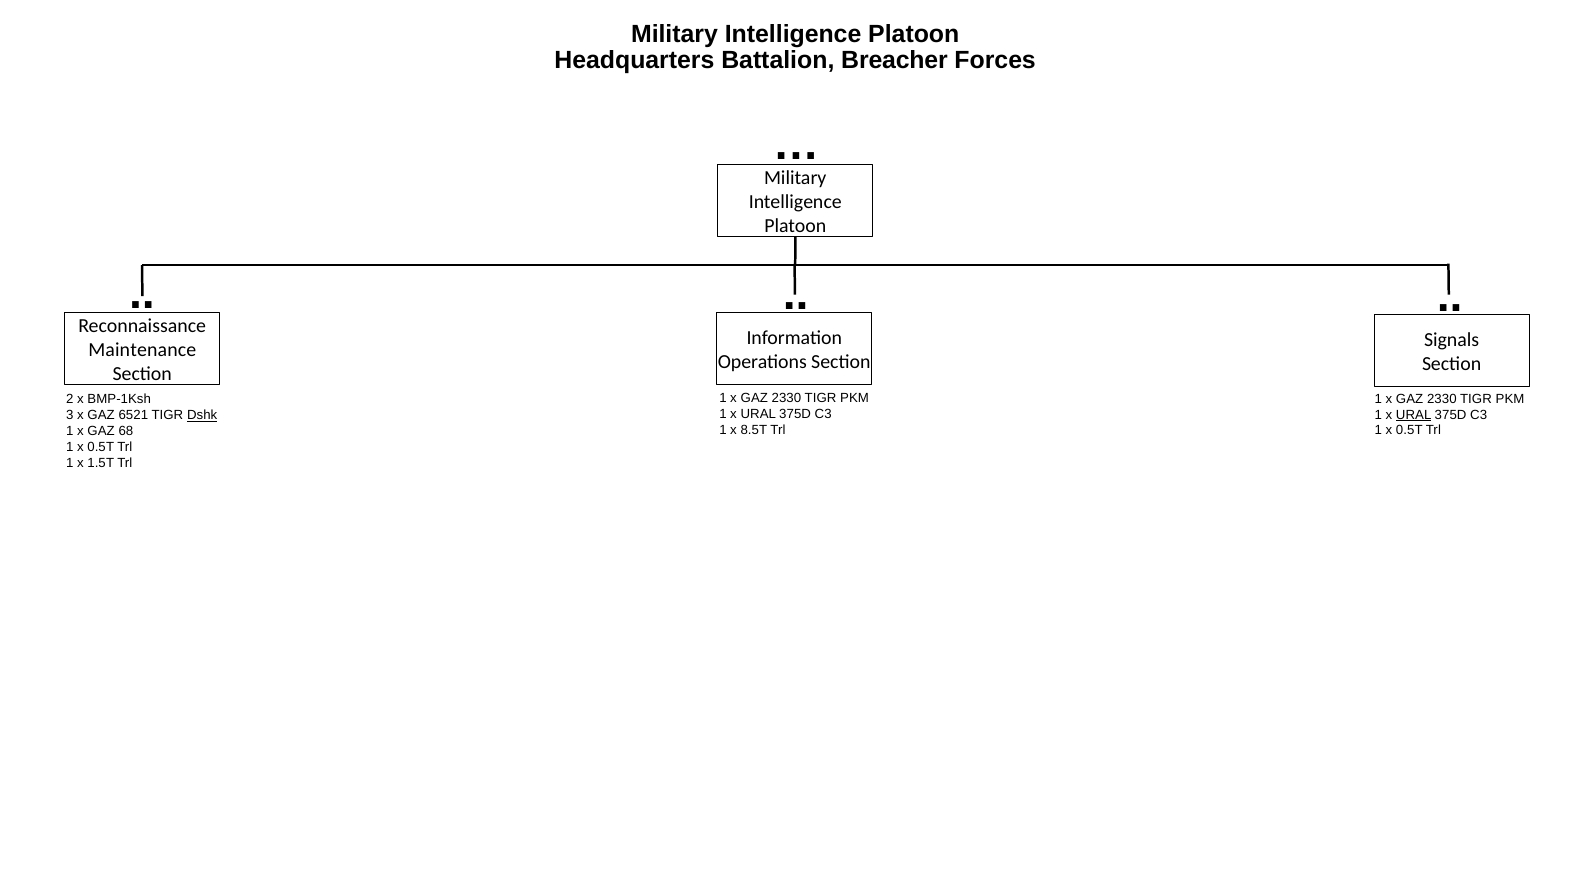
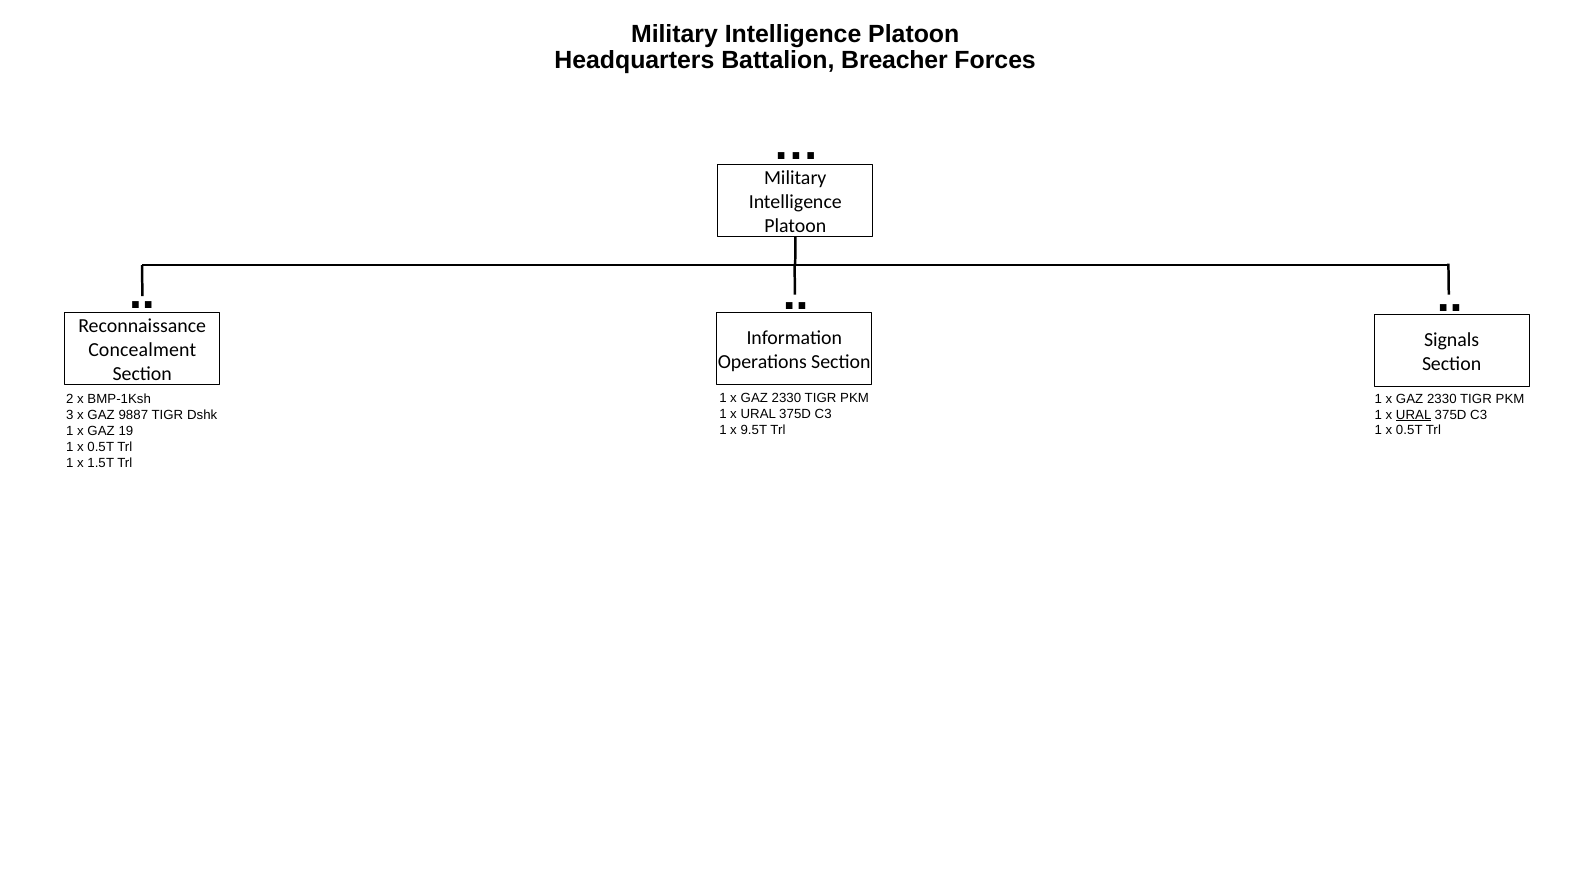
Maintenance: Maintenance -> Concealment
6521: 6521 -> 9887
Dshk underline: present -> none
8.5T: 8.5T -> 9.5T
68: 68 -> 19
